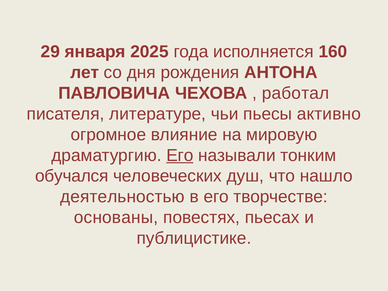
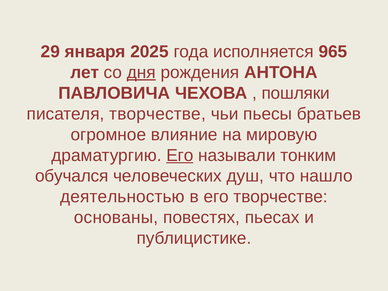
160: 160 -> 965
дня underline: none -> present
работал: работал -> пошляки
писателя литературе: литературе -> творчестве
активно: активно -> братьев
